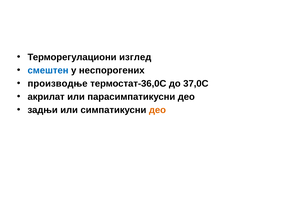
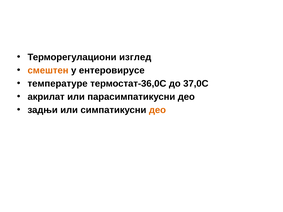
смештен colour: blue -> orange
неспорогених: неспорогених -> ентеровирусе
производње: производње -> температуре
